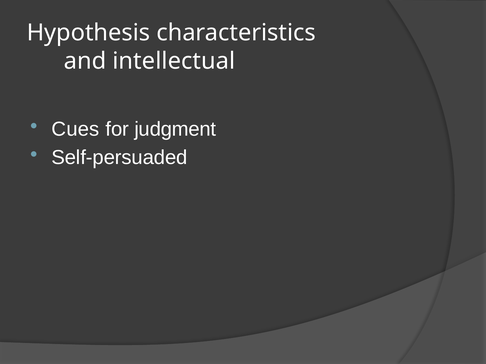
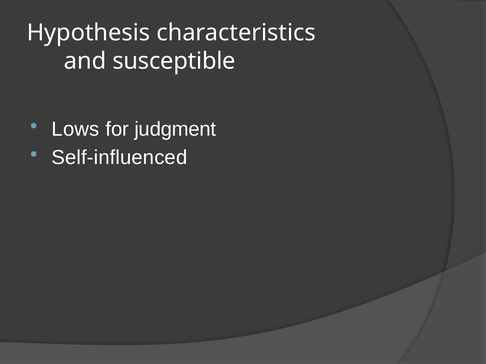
intellectual: intellectual -> susceptible
Cues: Cues -> Lows
Self-persuaded: Self-persuaded -> Self-influenced
